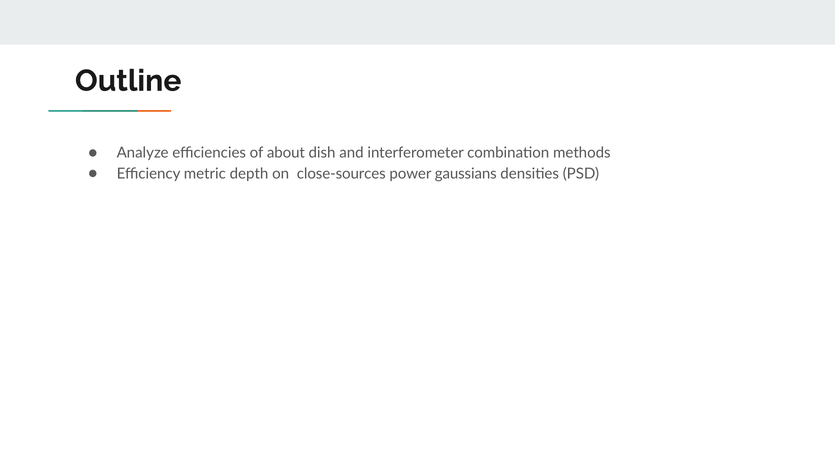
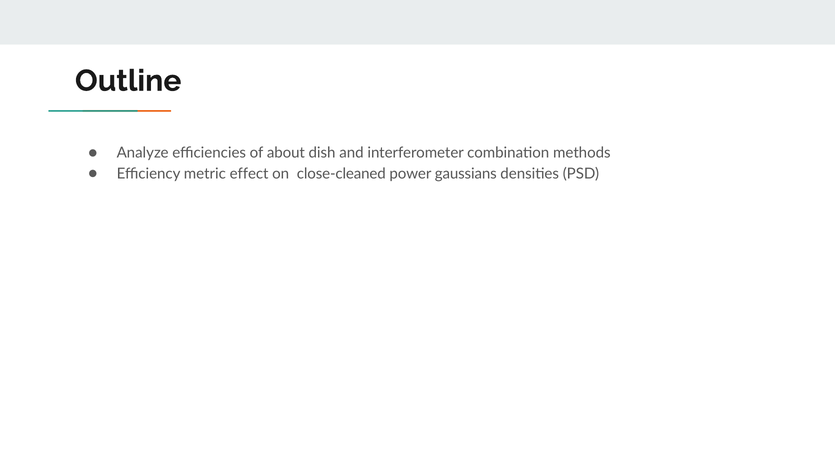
depth: depth -> effect
close-sources: close-sources -> close-cleaned
